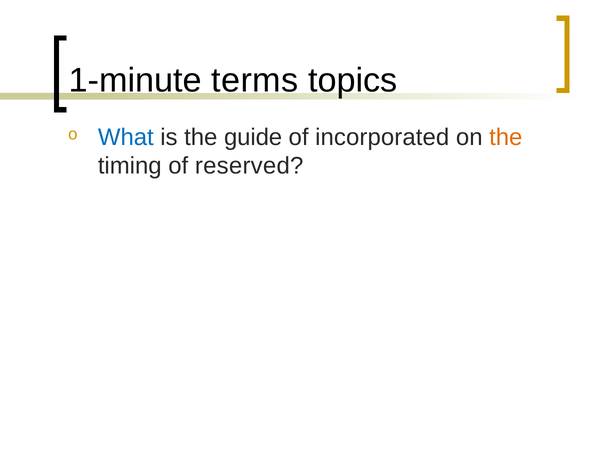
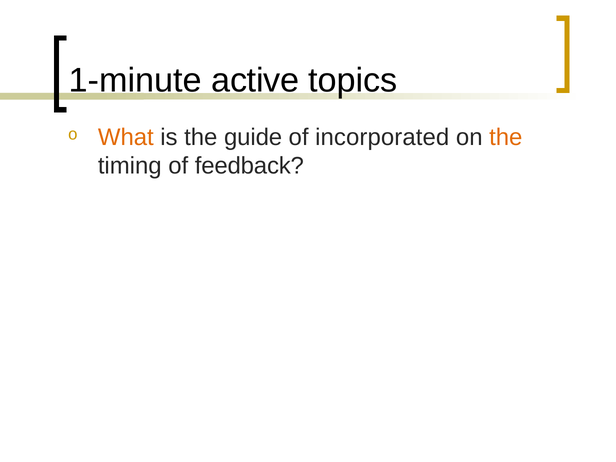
terms: terms -> active
What colour: blue -> orange
reserved: reserved -> feedback
